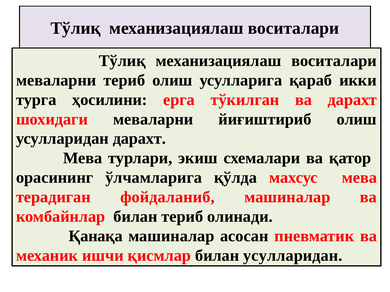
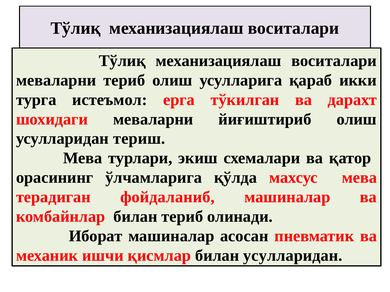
ҳосилини: ҳосилини -> истеъмол
усулларидан дарахт: дарахт -> териш
Қанақа: Қанақа -> Иборат
